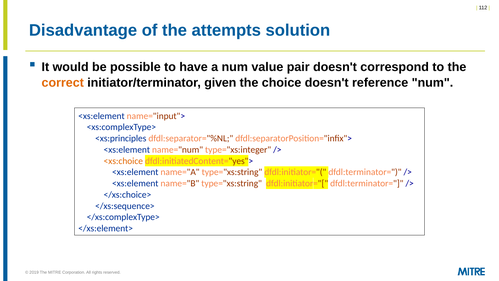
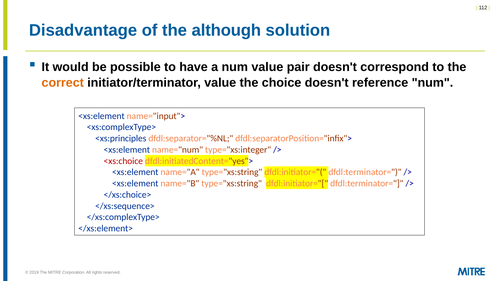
attempts: attempts -> although
initiator/terminator given: given -> value
<xs:choice colour: orange -> red
